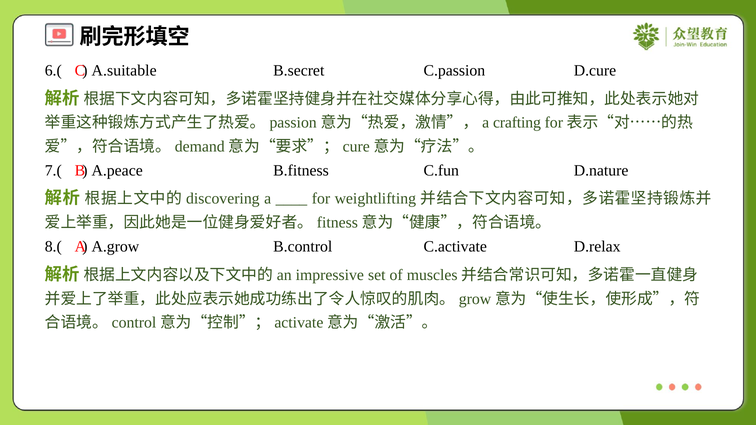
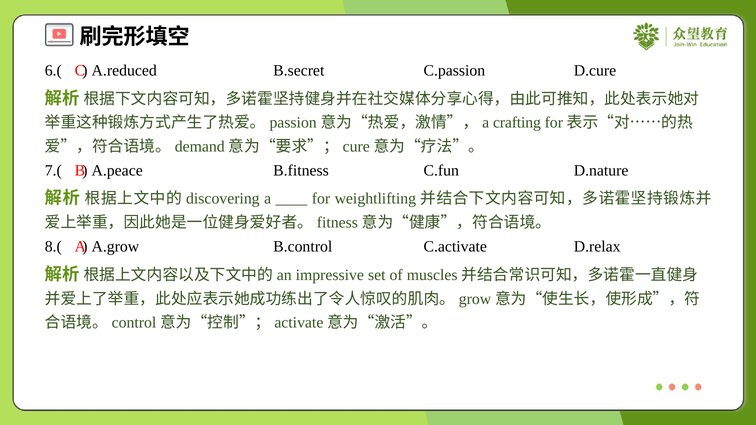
A.suitable: A.suitable -> A.reduced
